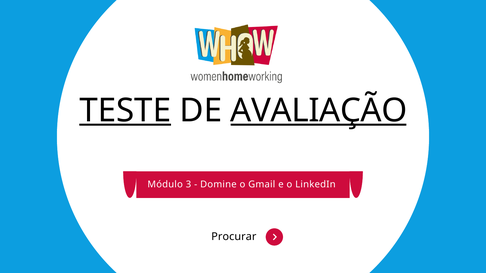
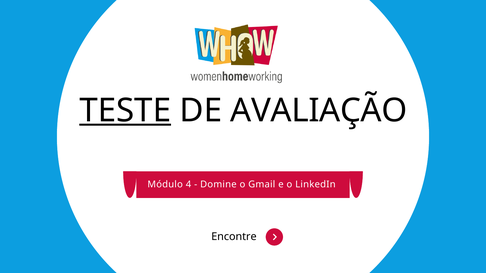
AVALIAÇÃO underline: present -> none
3: 3 -> 4
Procurar: Procurar -> Encontre
